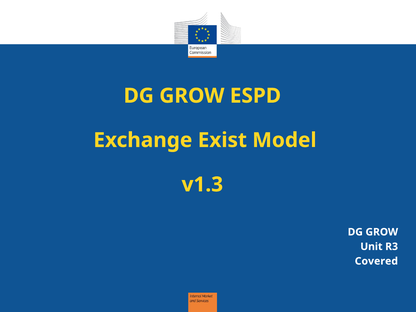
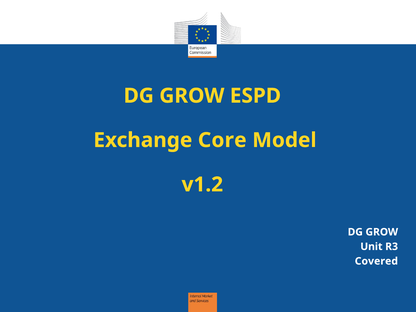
Exist: Exist -> Core
v1.3: v1.3 -> v1.2
